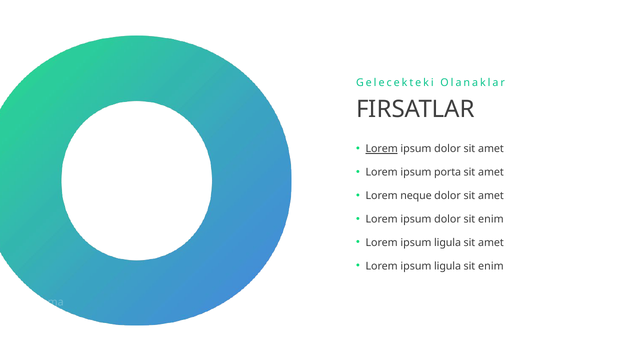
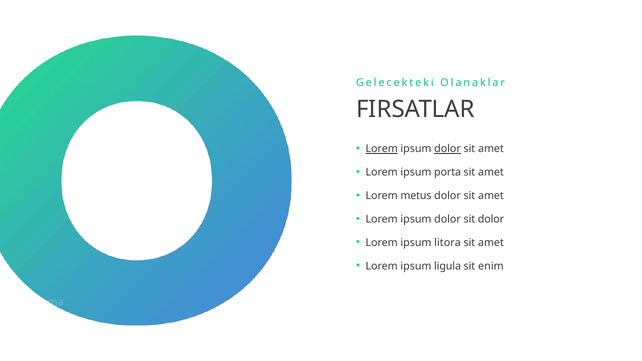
dolor at (448, 149) underline: none -> present
neque: neque -> metus
dolor sit enim: enim -> dolor
ligula at (448, 243): ligula -> litora
